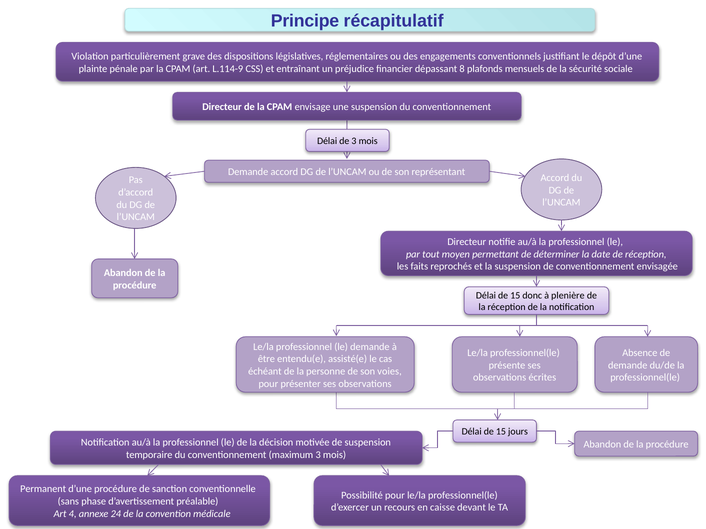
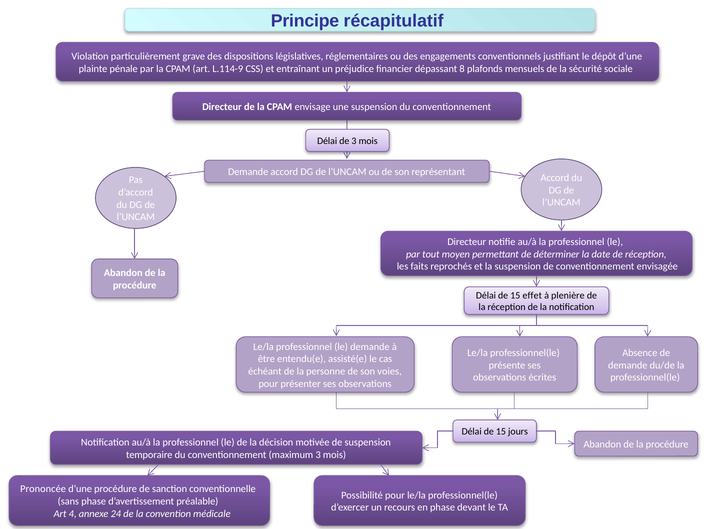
donc: donc -> effet
Permanent: Permanent -> Prononcée
en caisse: caisse -> phase
